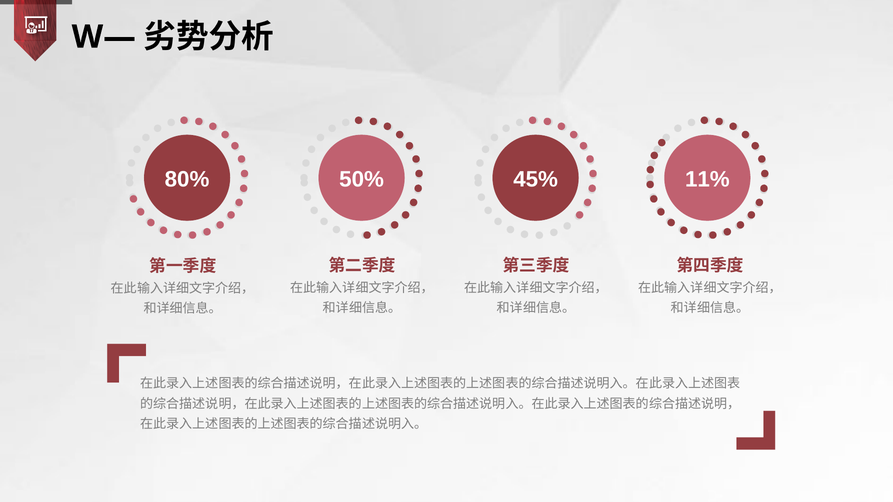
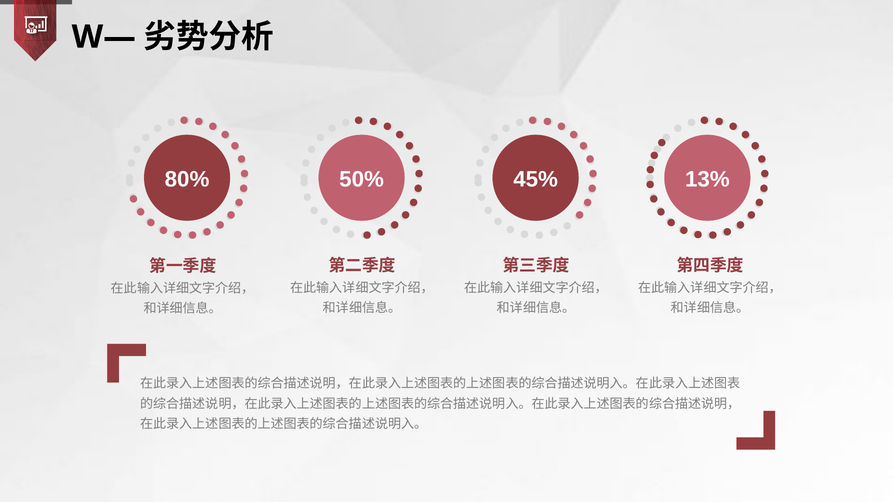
11%: 11% -> 13%
